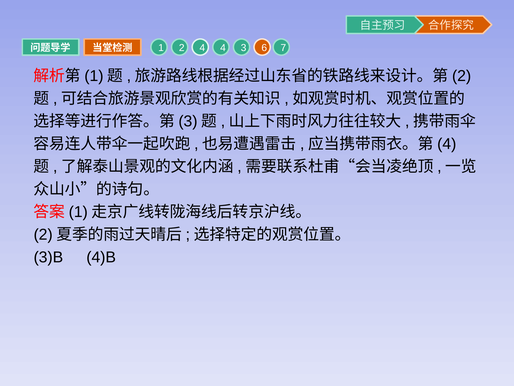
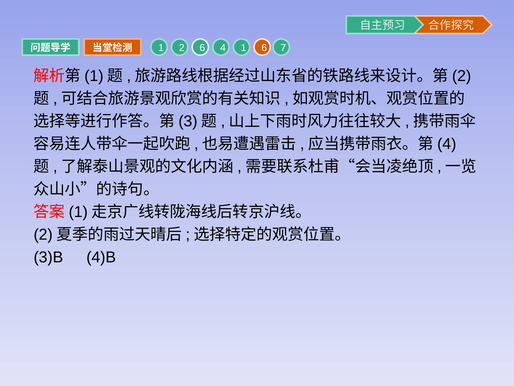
2 4: 4 -> 6
4 3: 3 -> 1
